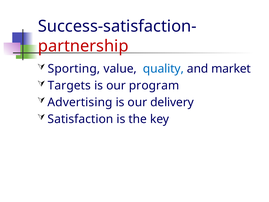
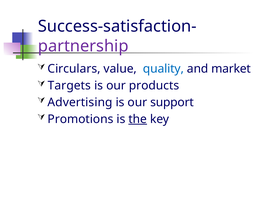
partnership colour: red -> purple
Sporting: Sporting -> Circulars
program: program -> products
delivery: delivery -> support
Satisfaction: Satisfaction -> Promotions
the underline: none -> present
